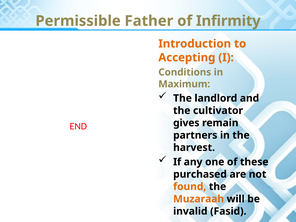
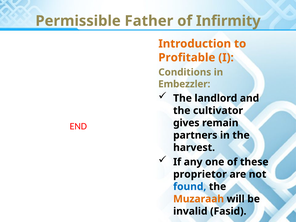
Accepting: Accepting -> Profitable
Maximum: Maximum -> Embezzler
purchased: purchased -> proprietor
found colour: orange -> blue
